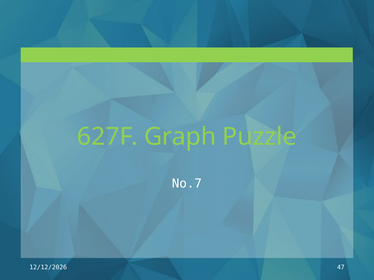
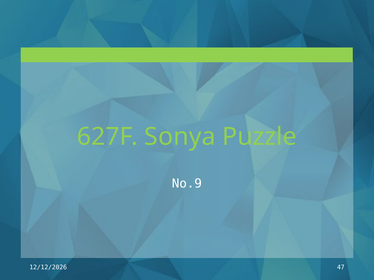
Graph: Graph -> Sonya
No.7: No.7 -> No.9
